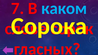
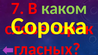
каком colour: light blue -> light green
